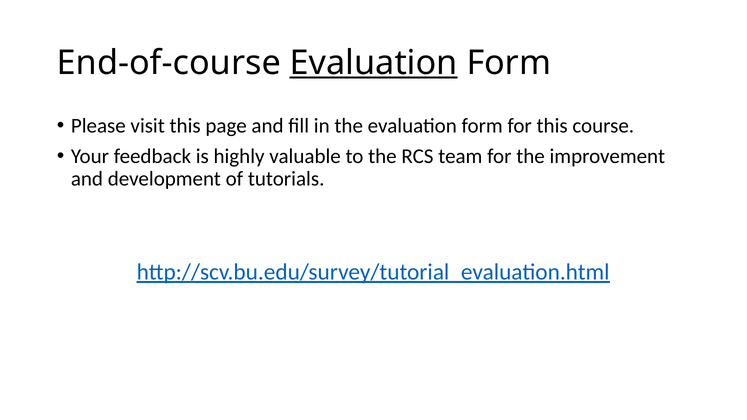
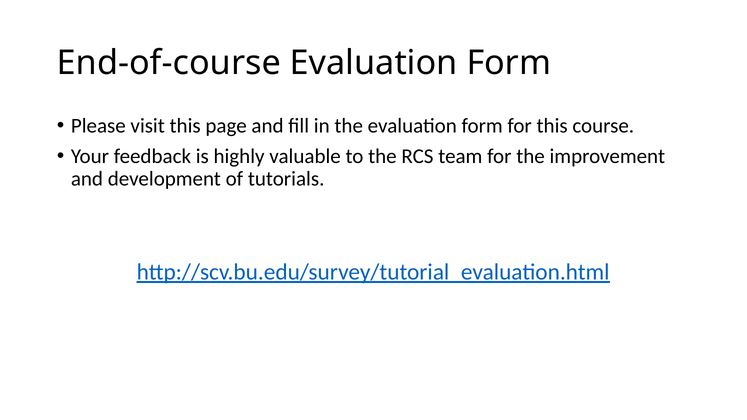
Evaluation at (374, 63) underline: present -> none
